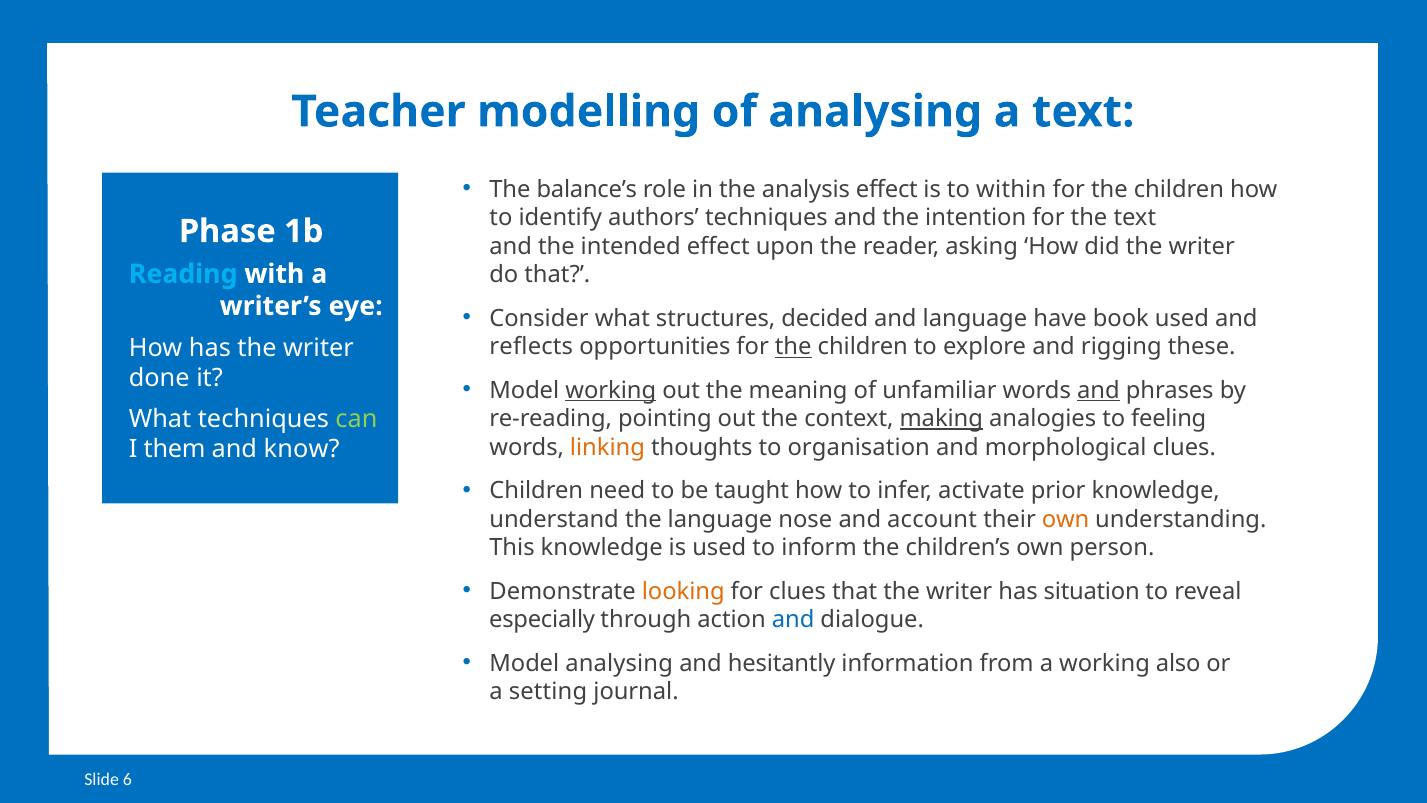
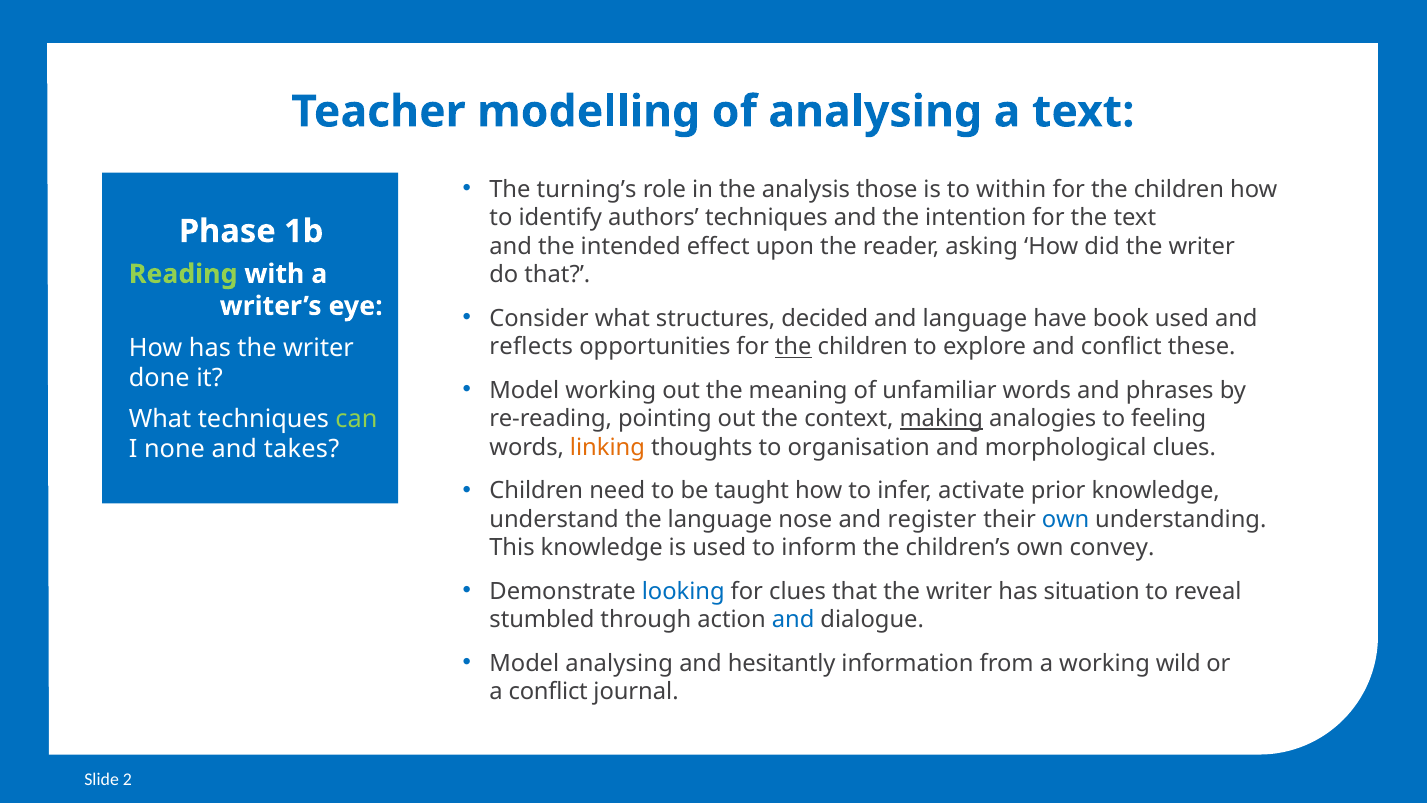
balance’s: balance’s -> turning’s
analysis effect: effect -> those
Reading colour: light blue -> light green
and rigging: rigging -> conflict
working at (611, 390) underline: present -> none
and at (1098, 390) underline: present -> none
them: them -> none
know: know -> takes
account: account -> register
own at (1066, 519) colour: orange -> blue
person: person -> convey
looking colour: orange -> blue
especially: especially -> stumbled
also: also -> wild
a setting: setting -> conflict
6: 6 -> 2
